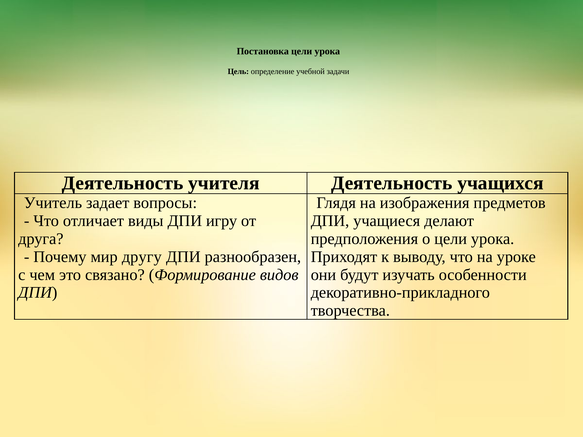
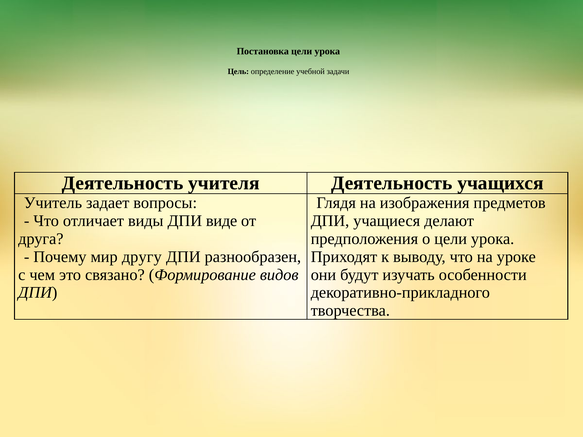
игру: игру -> виде
